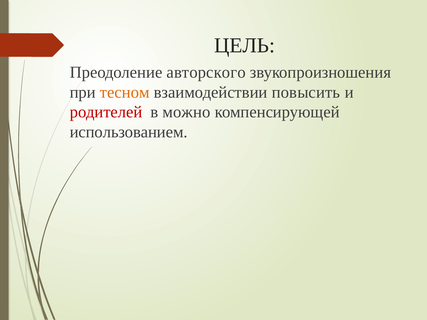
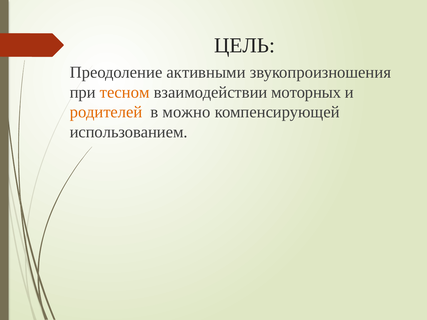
авторского: авторского -> активными
повысить: повысить -> моторных
родителей colour: red -> orange
